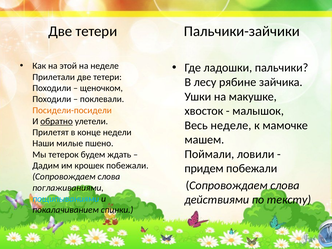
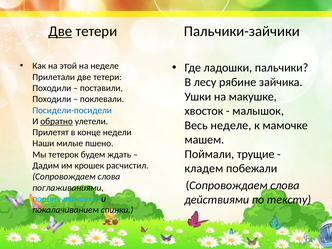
Две at (60, 31) underline: none -> present
щеночком: щеночком -> поставили
Посидели-посидели colour: orange -> blue
ловили: ловили -> трущие
крошек побежали: побежали -> расчистил
придем: придем -> кладем
